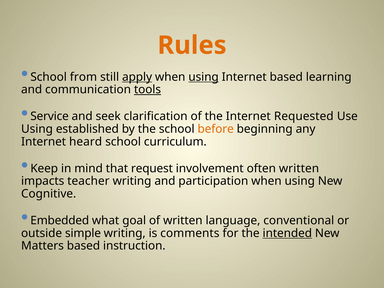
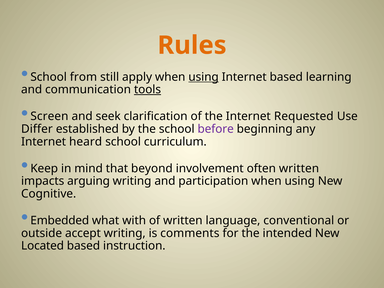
apply underline: present -> none
Service: Service -> Screen
Using at (37, 129): Using -> Differ
before colour: orange -> purple
request: request -> beyond
teacher: teacher -> arguing
goal: goal -> with
simple: simple -> accept
intended underline: present -> none
Matters: Matters -> Located
